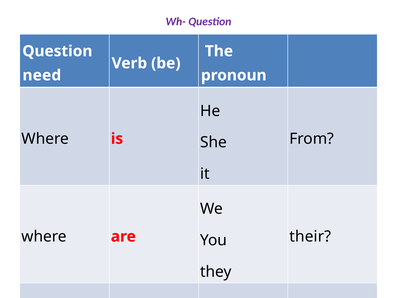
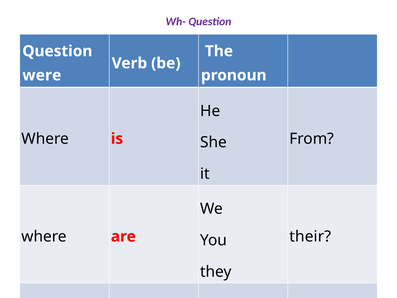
need: need -> were
